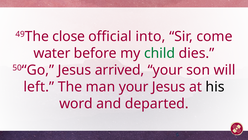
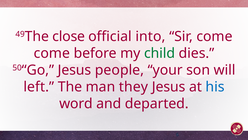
water at (52, 53): water -> come
arrived: arrived -> people
man your: your -> they
his colour: black -> blue
